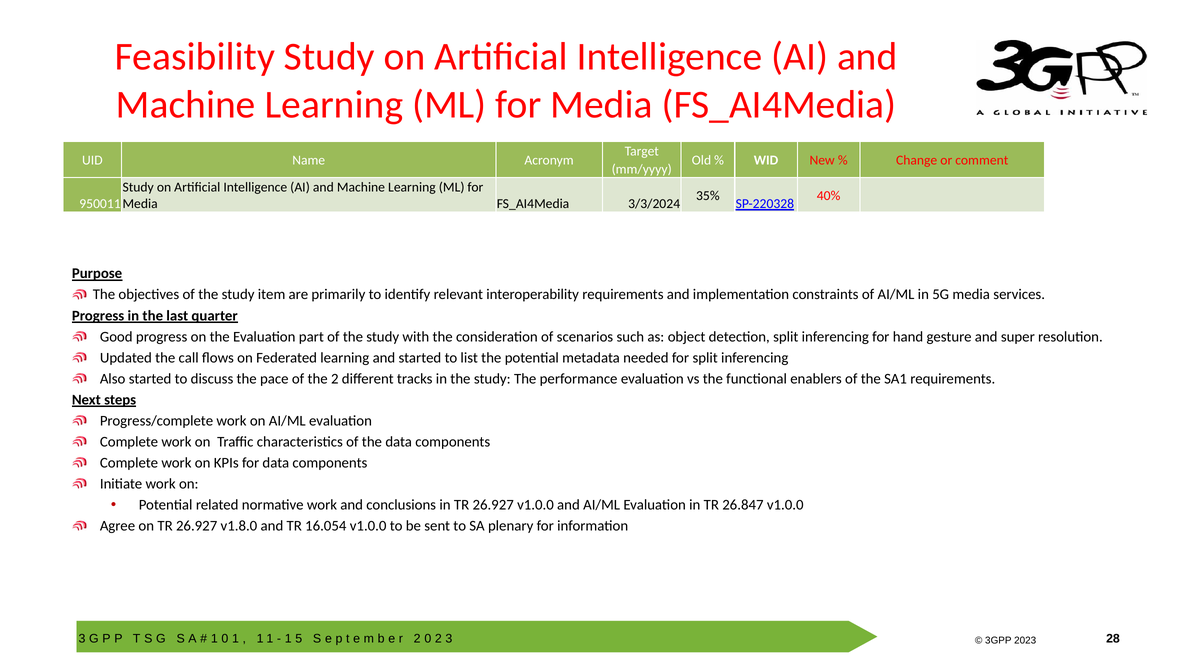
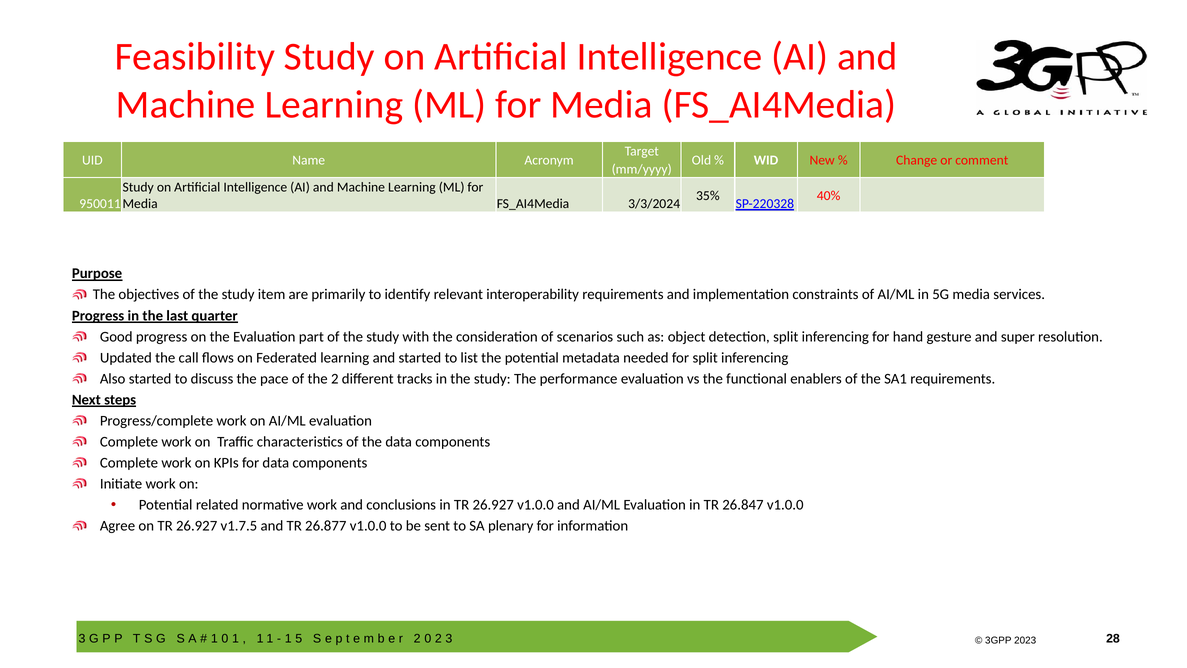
v1.8.0: v1.8.0 -> v1.7.5
16.054: 16.054 -> 26.877
